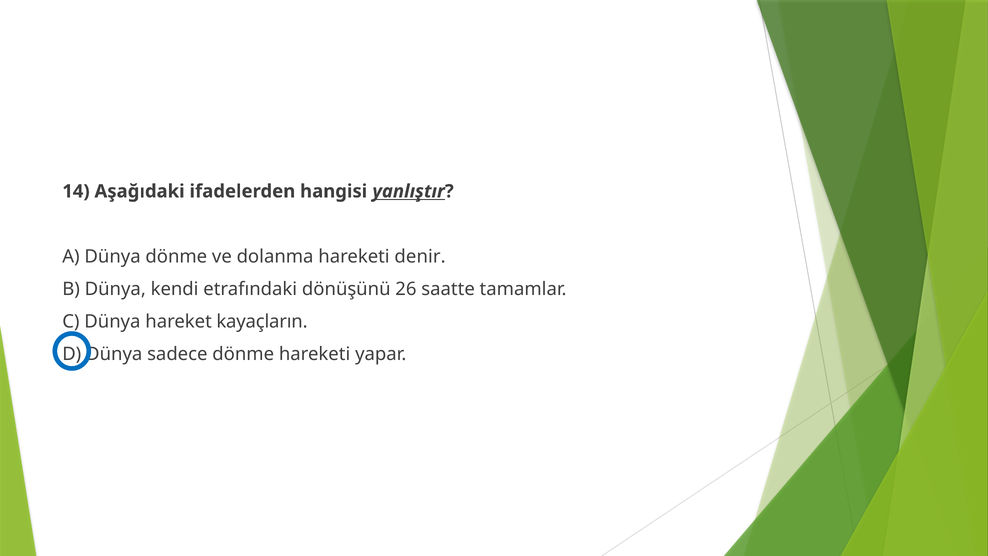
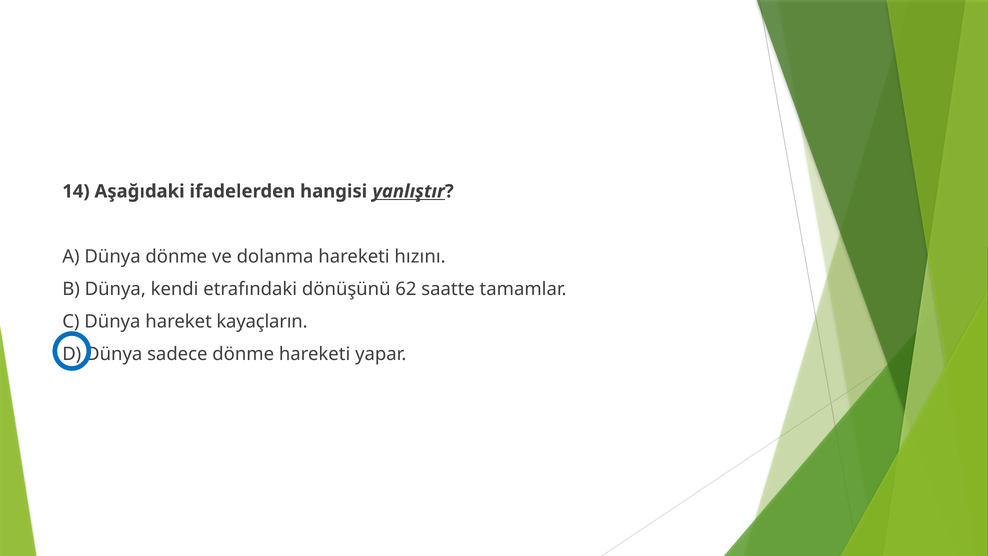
denir: denir -> hızını
26: 26 -> 62
